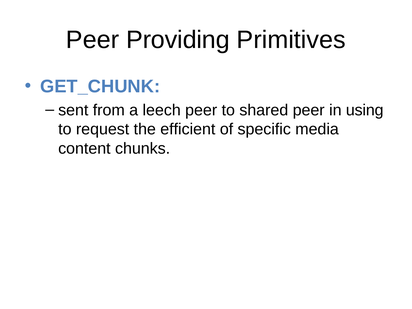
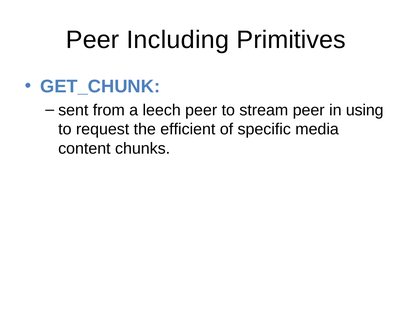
Providing: Providing -> Including
shared: shared -> stream
